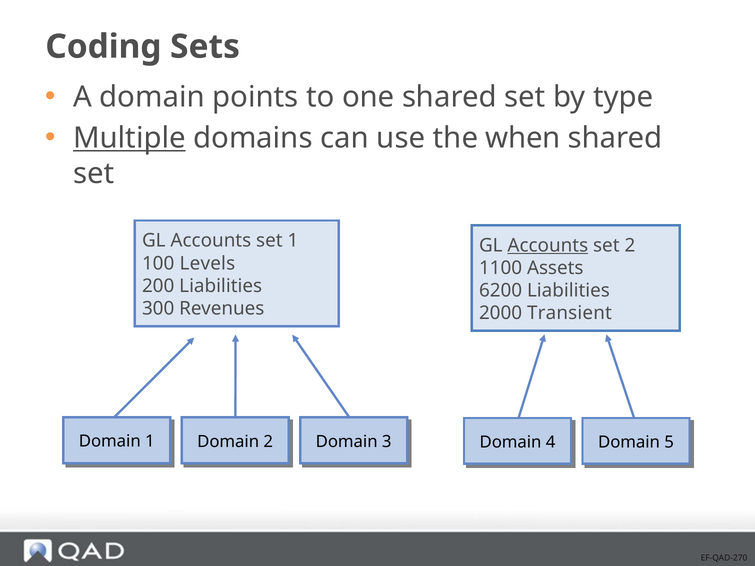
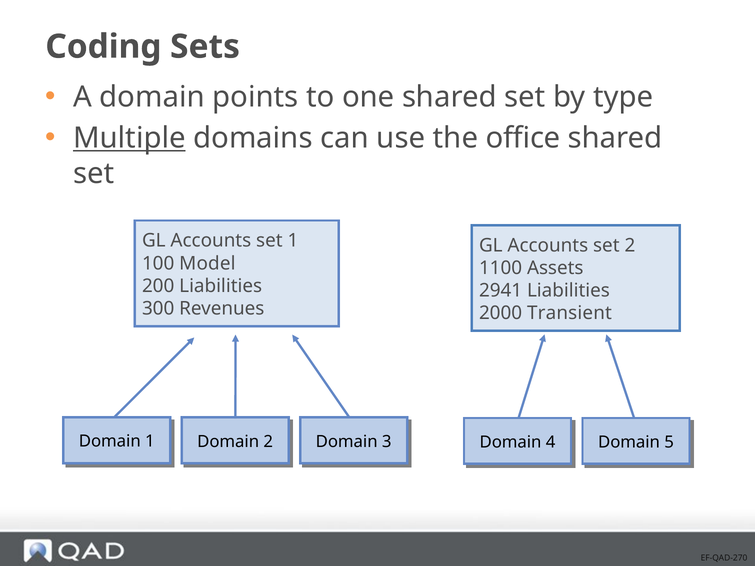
when: when -> office
Accounts at (548, 245) underline: present -> none
Levels: Levels -> Model
6200: 6200 -> 2941
